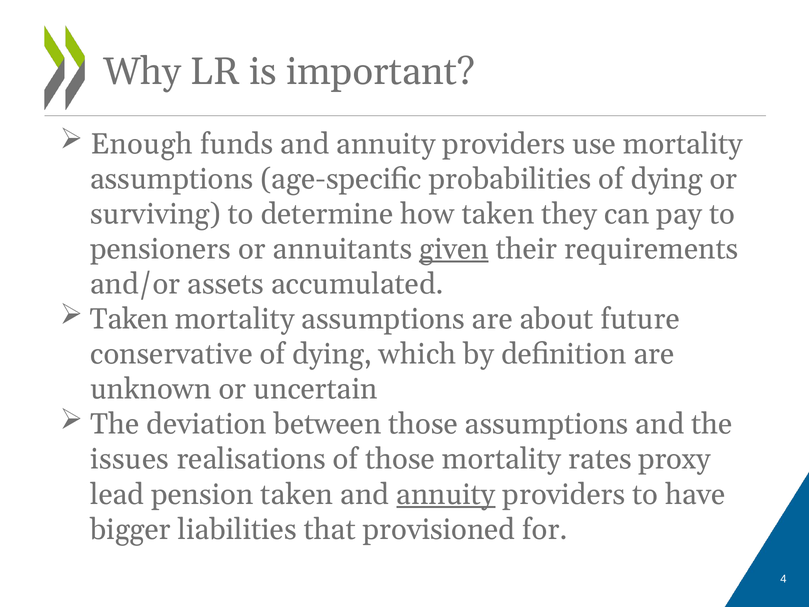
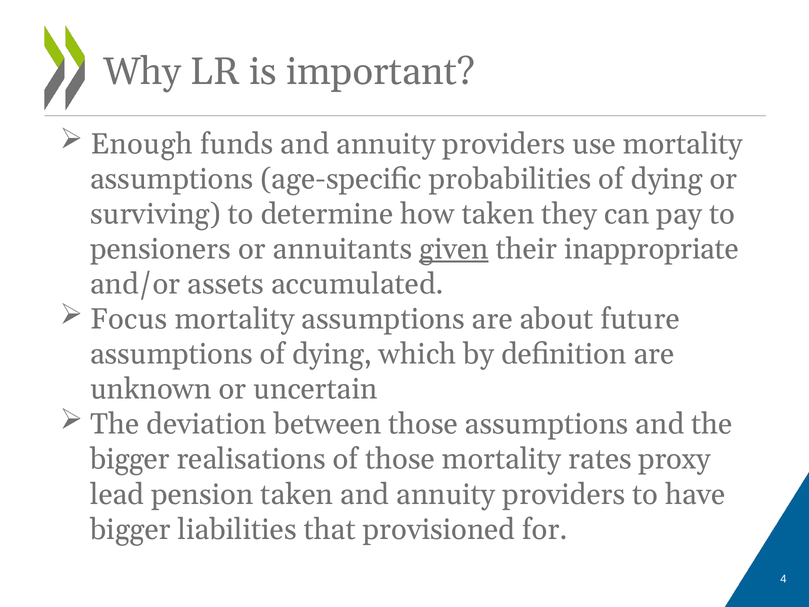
requirements: requirements -> inappropriate
Taken at (129, 319): Taken -> Focus
conservative at (171, 354): conservative -> assumptions
issues at (130, 459): issues -> bigger
annuity at (446, 494) underline: present -> none
